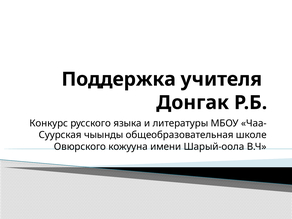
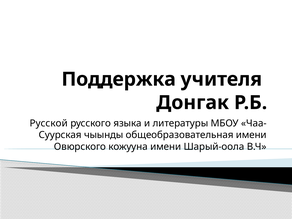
Конкурс: Конкурс -> Русской
общеобразовательная школе: школе -> имени
